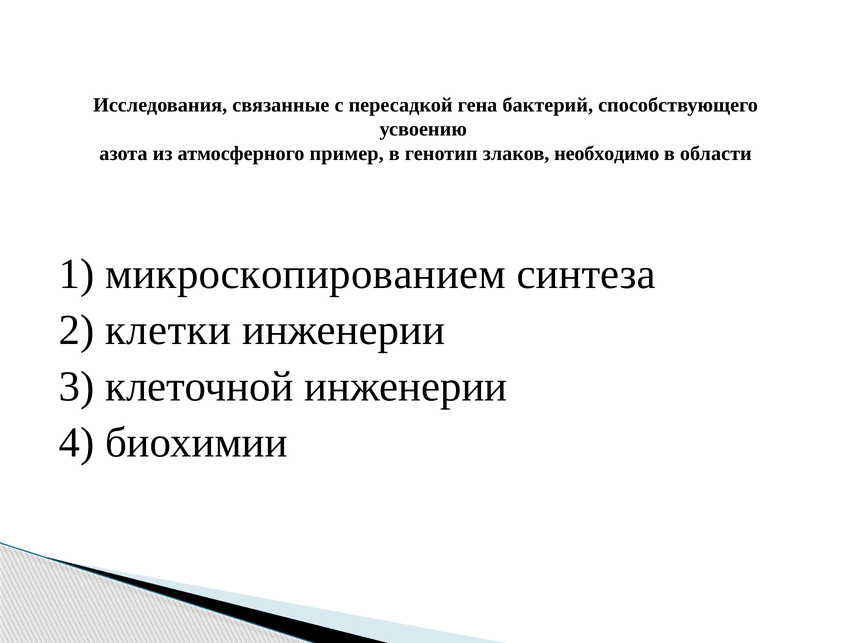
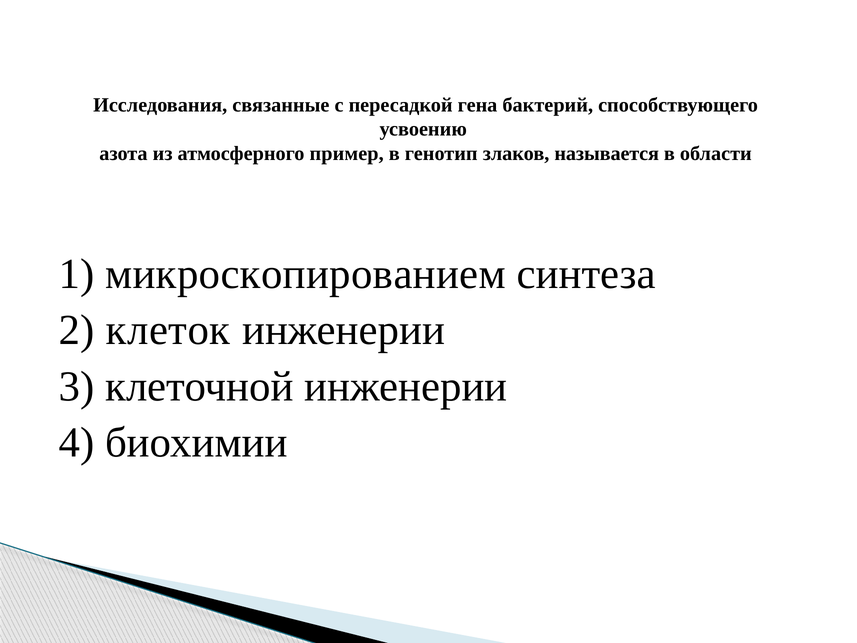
необходимо: необходимо -> называется
клетки: клетки -> клеток
